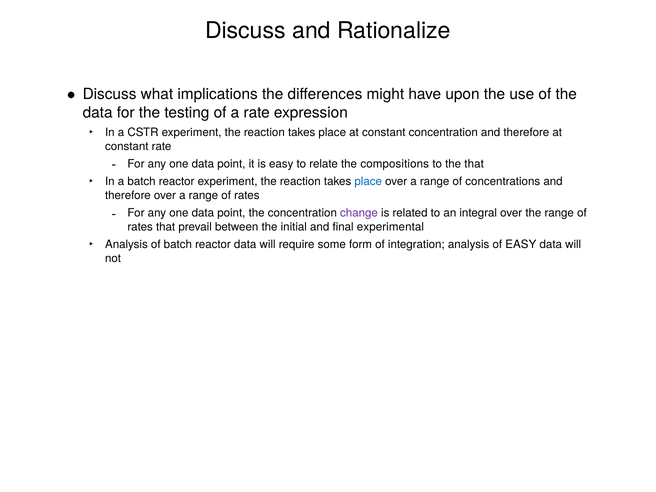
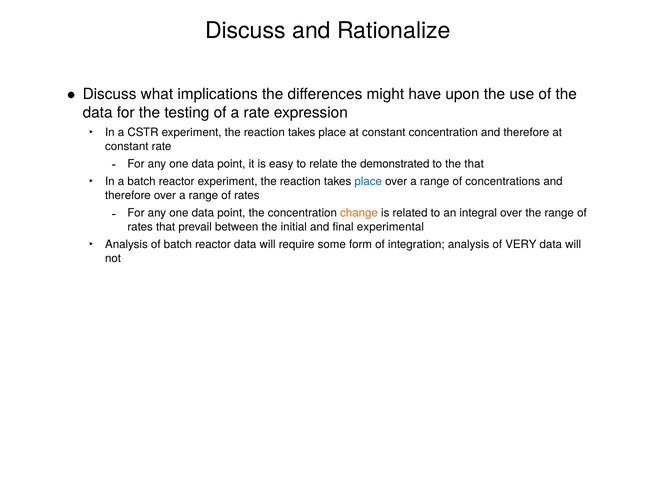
compositions: compositions -> demonstrated
change colour: purple -> orange
of EASY: EASY -> VERY
